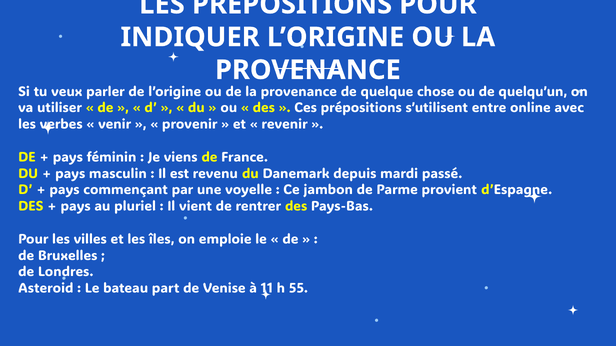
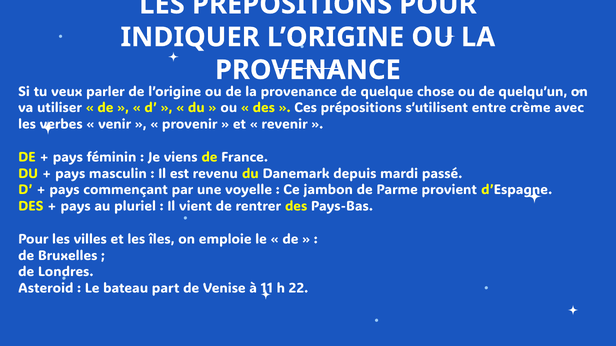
online: online -> crème
55: 55 -> 22
